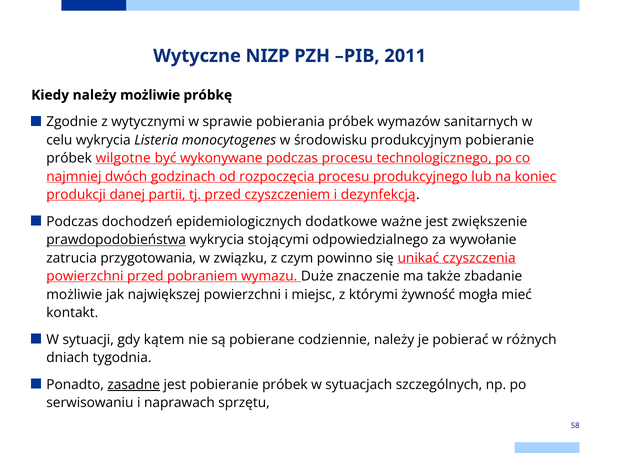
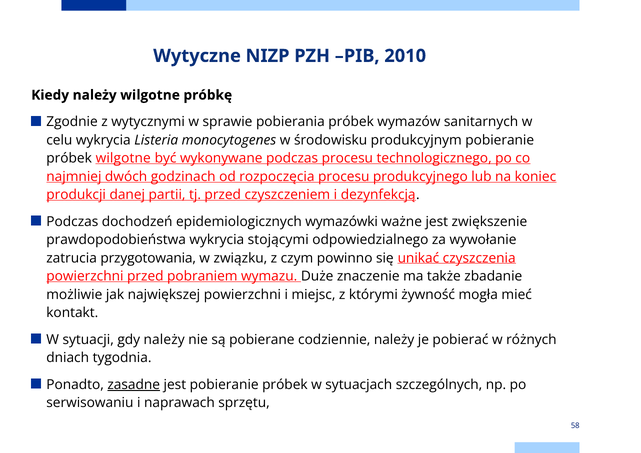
2011: 2011 -> 2010
należy możliwie: możliwie -> wilgotne
dodatkowe: dodatkowe -> wymazówki
prawdopodobieństwa underline: present -> none
gdy kątem: kątem -> należy
